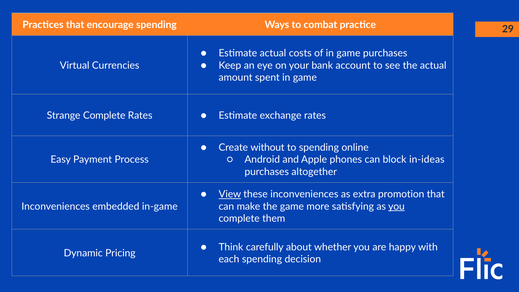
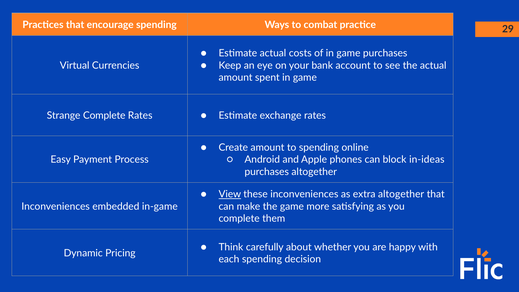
Create without: without -> amount
extra promotion: promotion -> altogether
you at (396, 206) underline: present -> none
